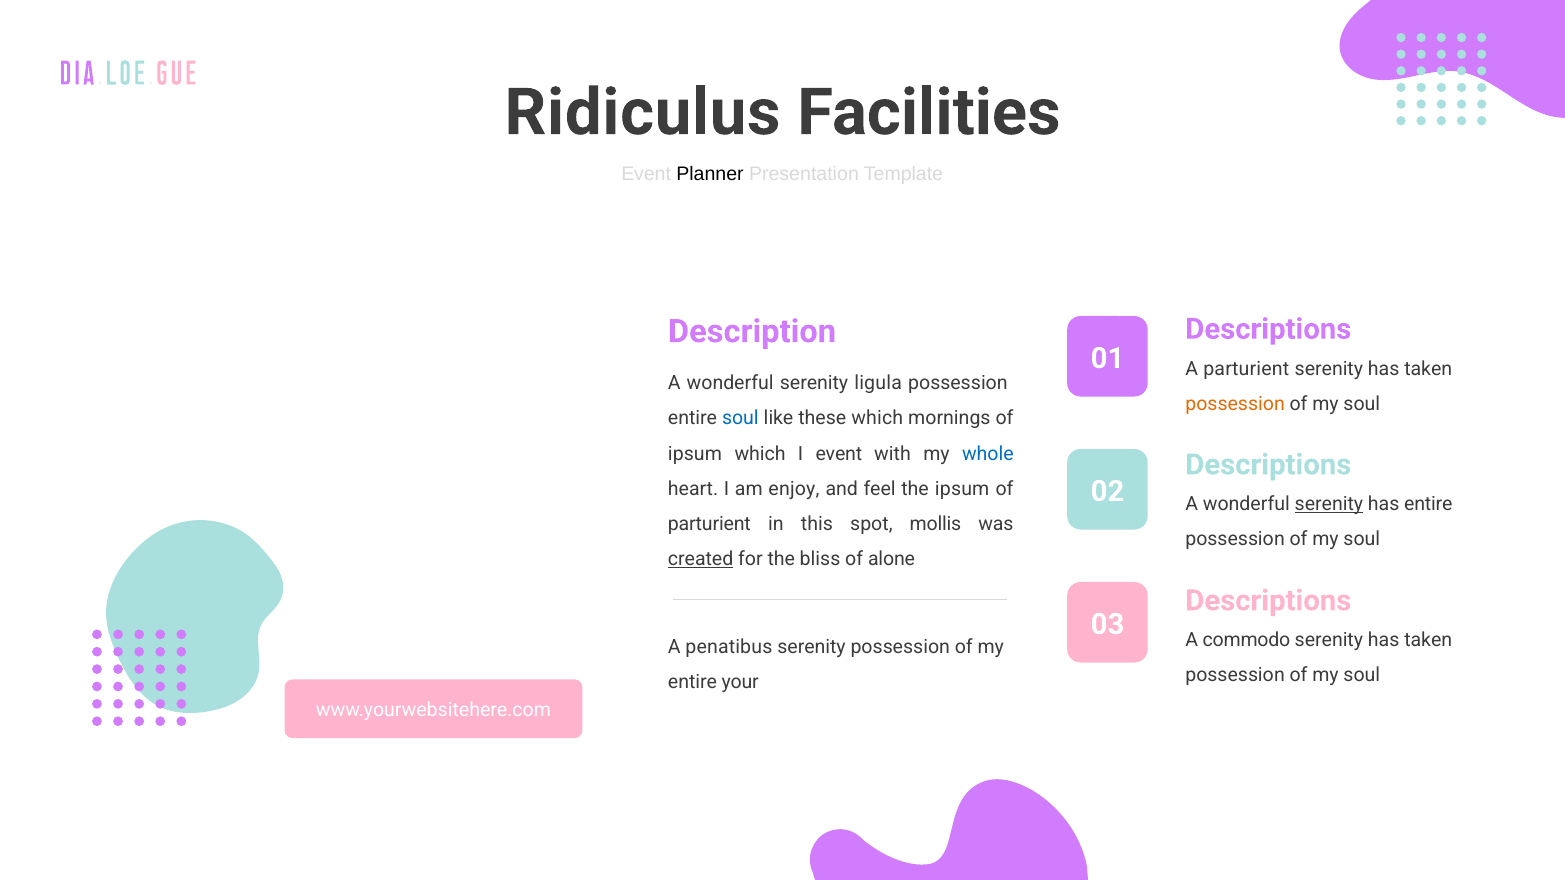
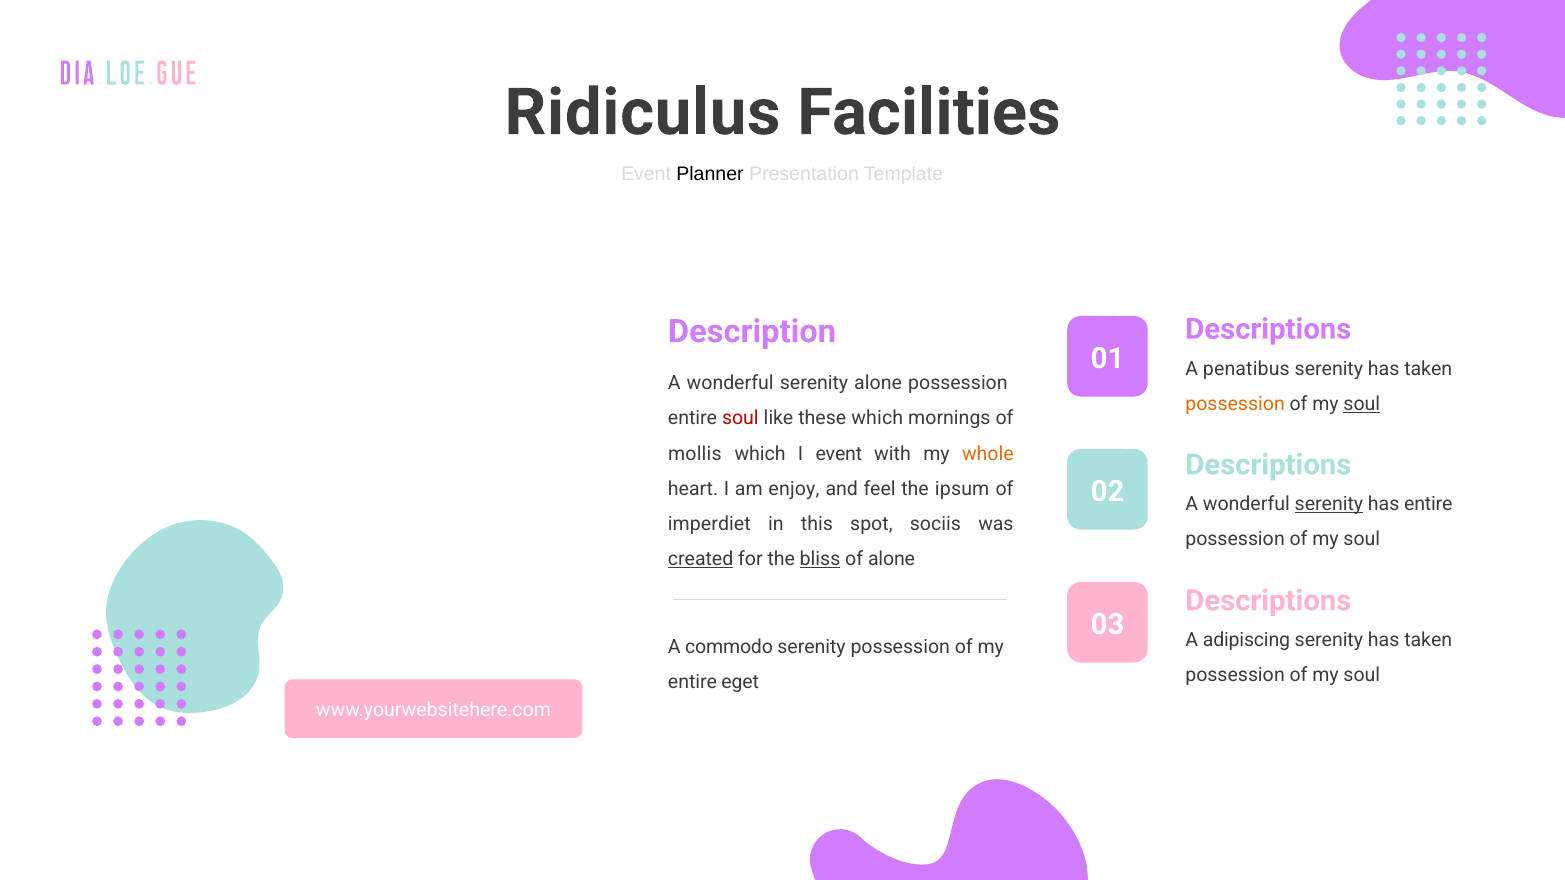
A parturient: parturient -> penatibus
serenity ligula: ligula -> alone
soul at (1362, 404) underline: none -> present
soul at (740, 419) colour: blue -> red
ipsum at (695, 454): ipsum -> mollis
whole colour: blue -> orange
parturient at (709, 524): parturient -> imperdiet
mollis: mollis -> sociis
bliss underline: none -> present
commodo: commodo -> adipiscing
penatibus: penatibus -> commodo
your: your -> eget
